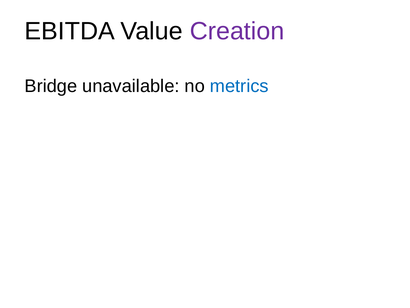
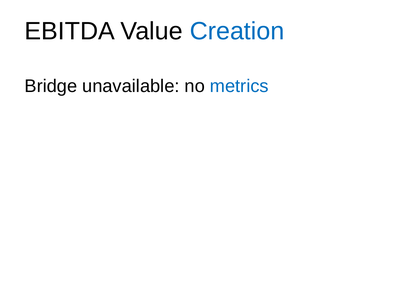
Creation colour: purple -> blue
